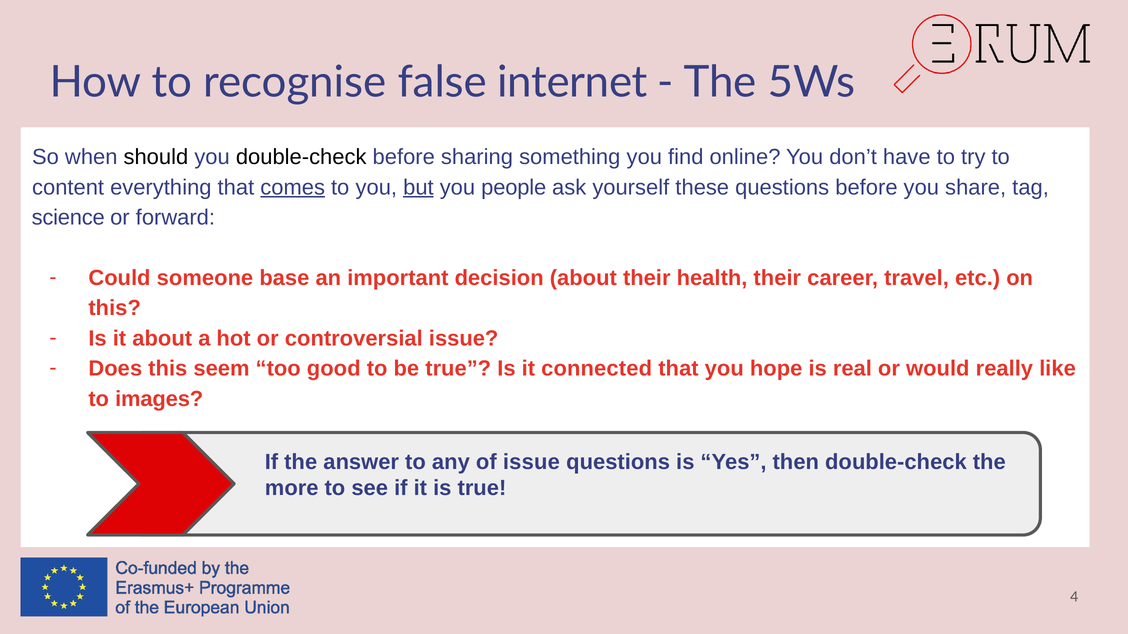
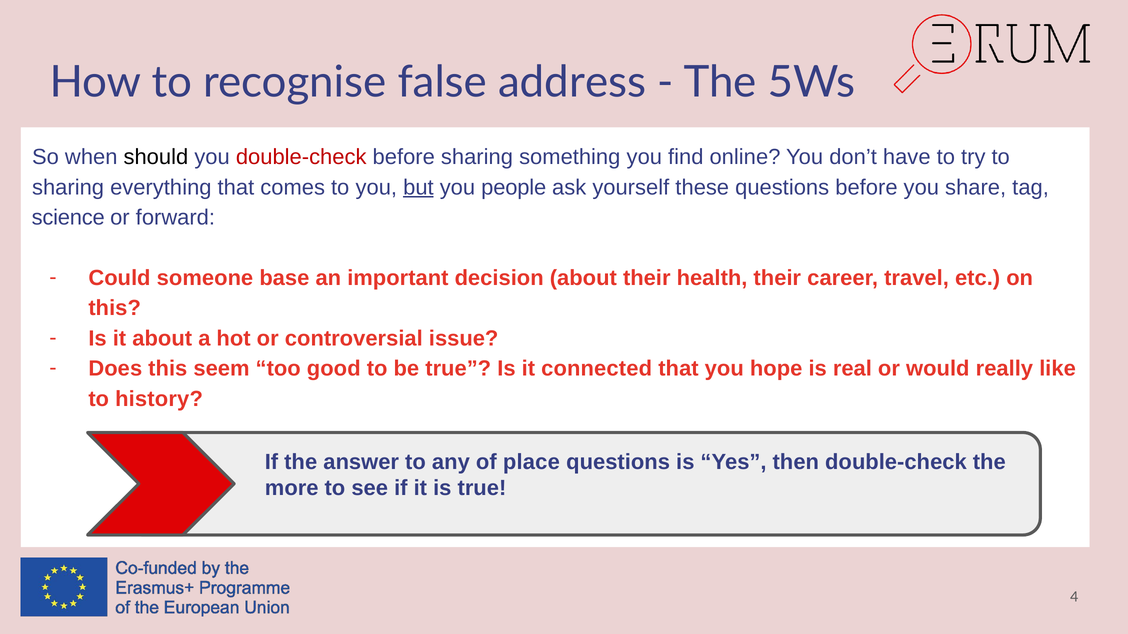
internet: internet -> address
double-check at (301, 157) colour: black -> red
content at (68, 187): content -> sharing
comes underline: present -> none
images: images -> history
of issue: issue -> place
